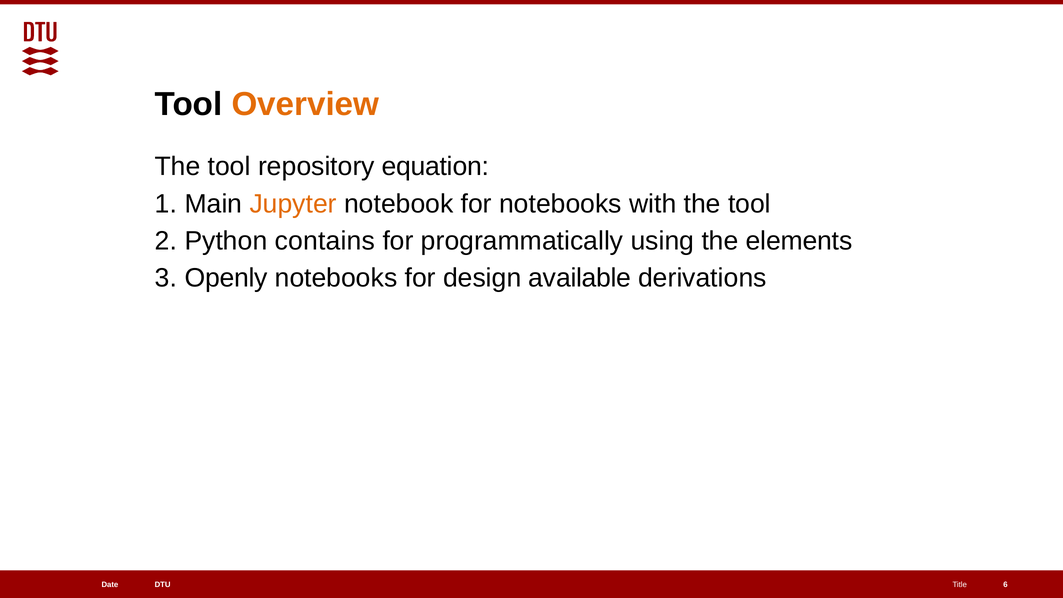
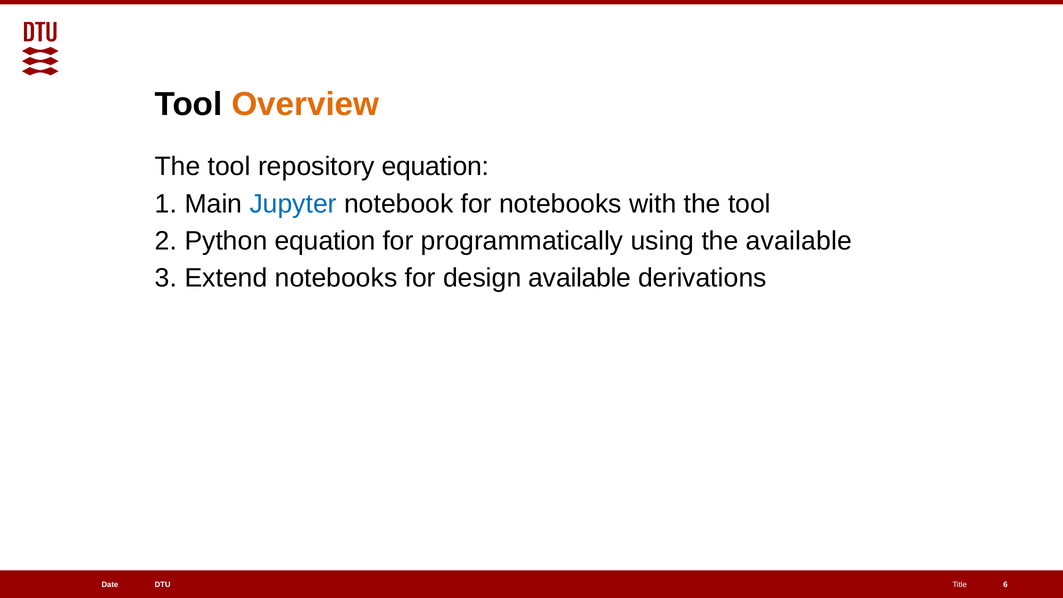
Jupyter colour: orange -> blue
Python contains: contains -> equation
the elements: elements -> available
Openly: Openly -> Extend
